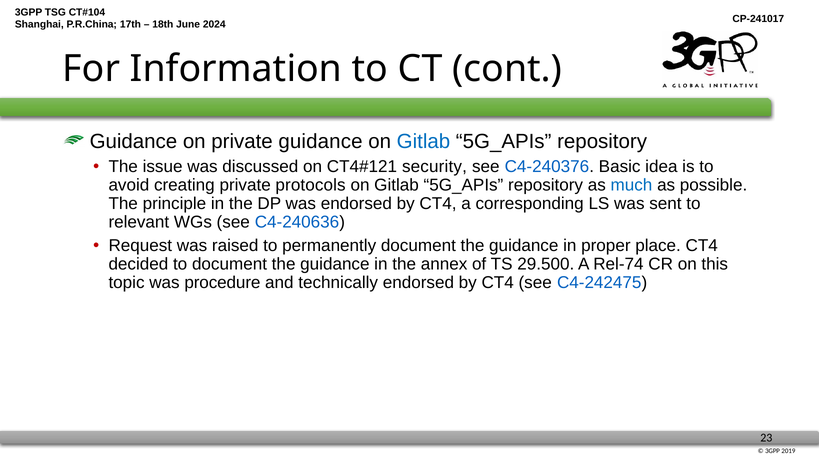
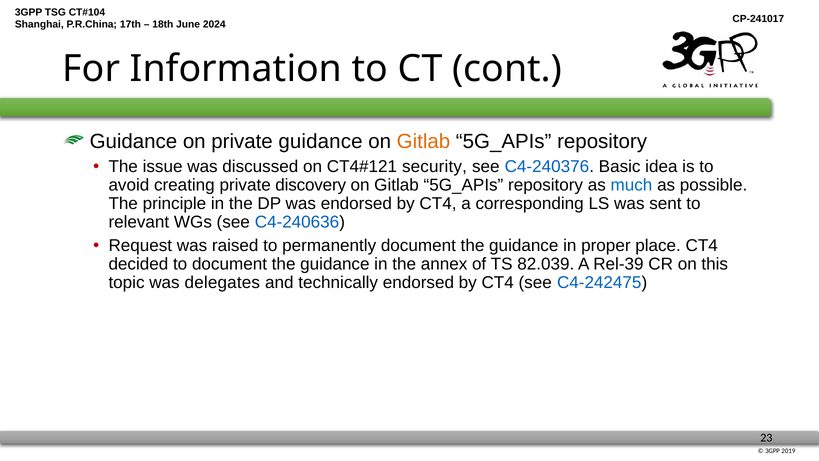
Gitlab at (423, 141) colour: blue -> orange
protocols: protocols -> discovery
29.500: 29.500 -> 82.039
Rel-74: Rel-74 -> Rel-39
procedure: procedure -> delegates
